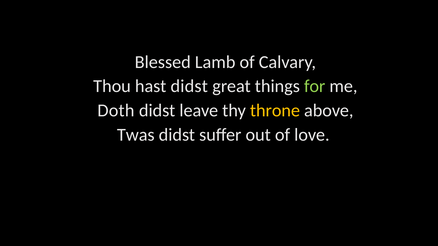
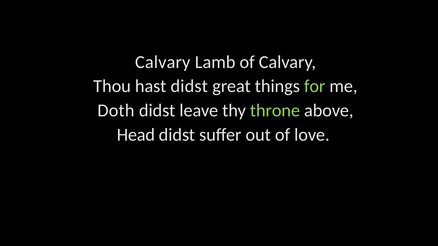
Blessed at (163, 62): Blessed -> Calvary
throne colour: yellow -> light green
Twas: Twas -> Head
